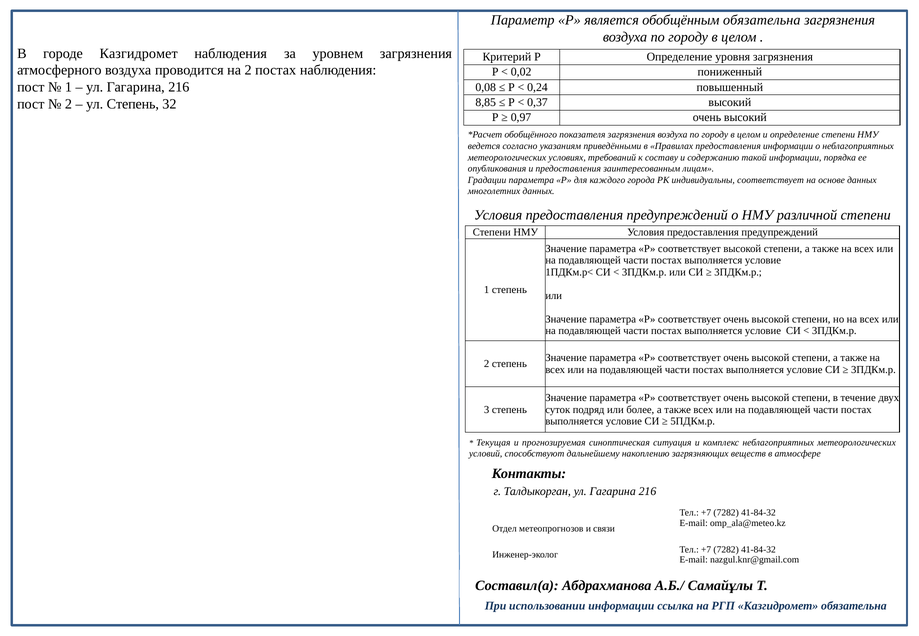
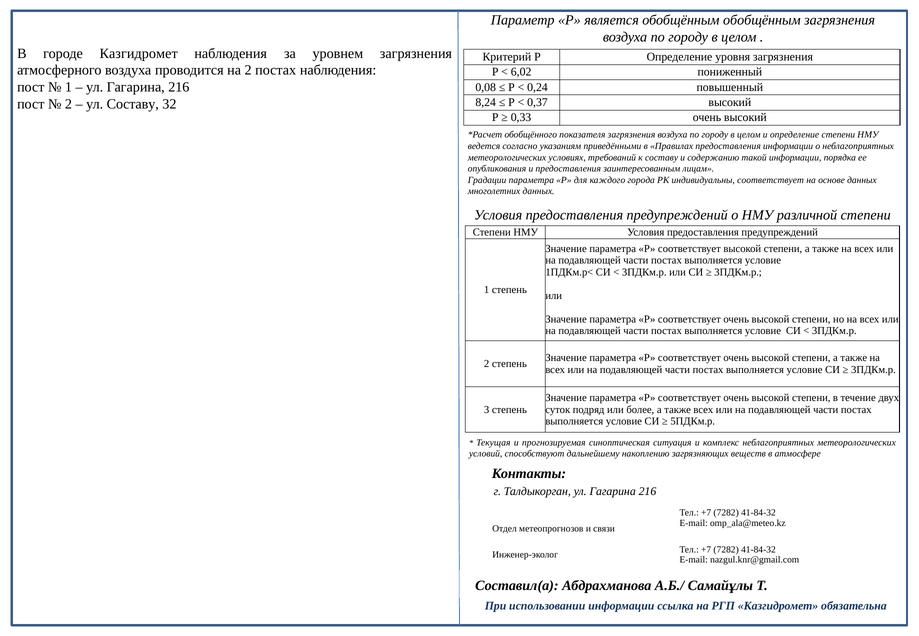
обобщённым обязательна: обязательна -> обобщённым
0,02: 0,02 -> 6,02
8,85: 8,85 -> 8,24
ул Степень: Степень -> Составу
0,97: 0,97 -> 0,33
